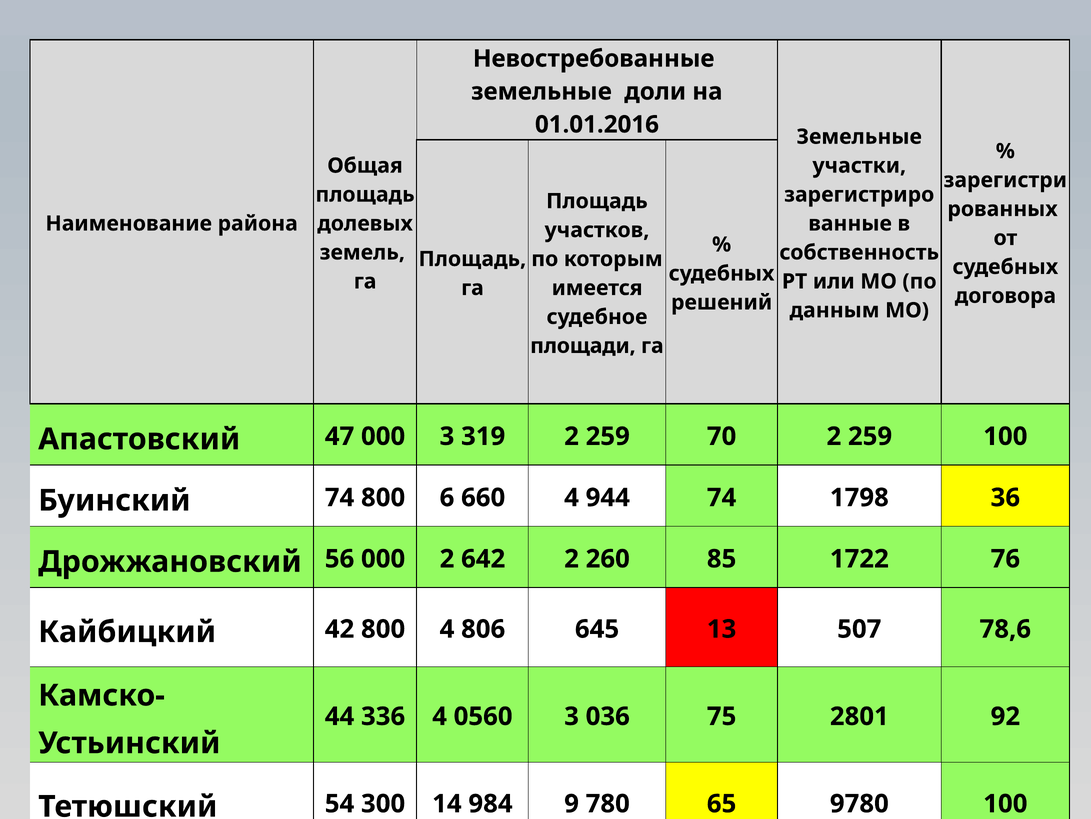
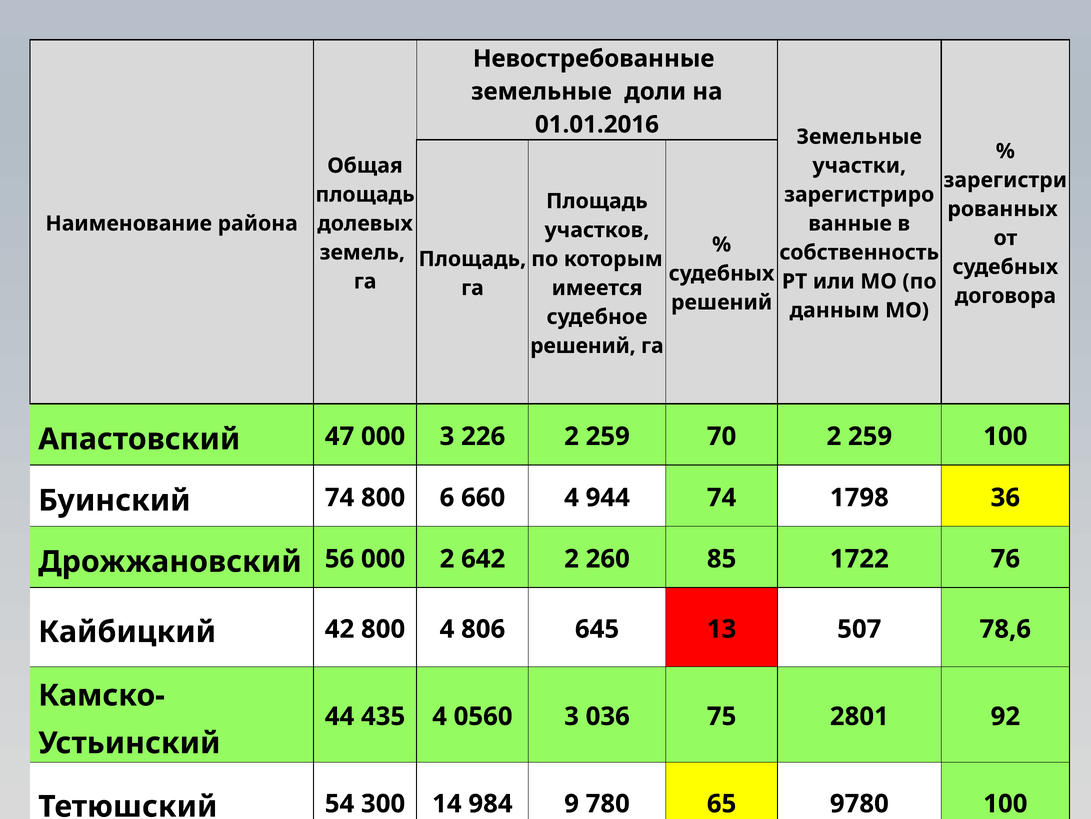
площади at (583, 346): площади -> решений
319: 319 -> 226
336: 336 -> 435
